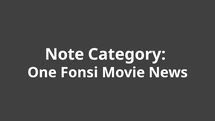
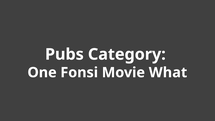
Note: Note -> Pubs
News: News -> What
